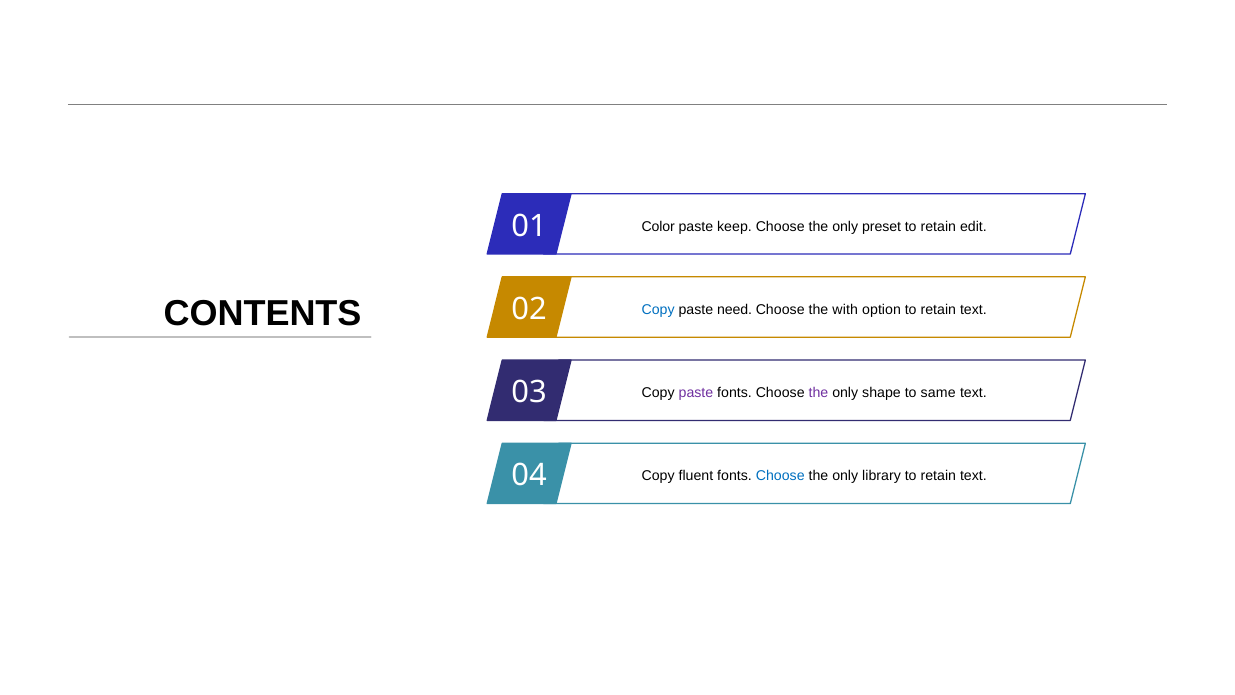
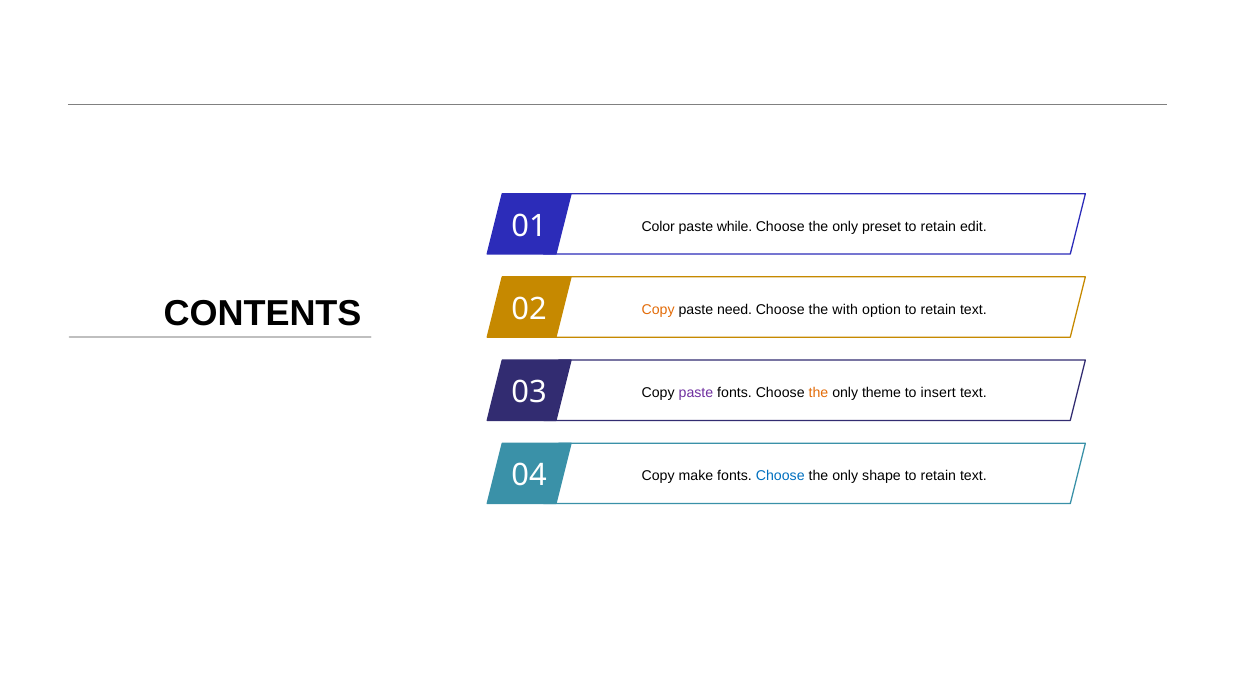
keep: keep -> while
Copy at (658, 310) colour: blue -> orange
the at (818, 393) colour: purple -> orange
shape: shape -> theme
same: same -> insert
fluent: fluent -> make
library: library -> shape
